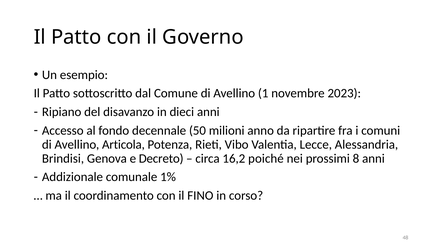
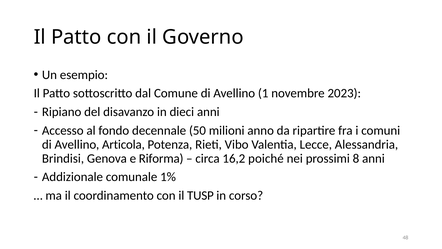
Decreto: Decreto -> Riforma
FINO: FINO -> TUSP
